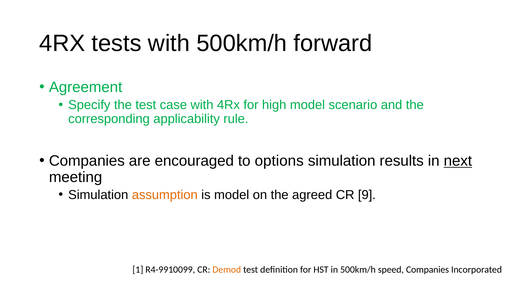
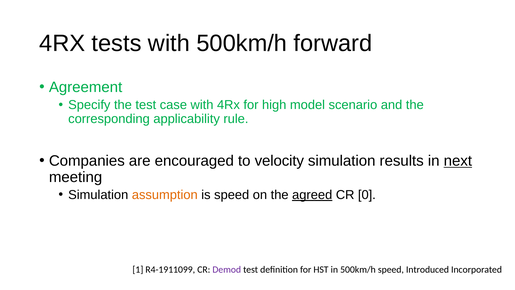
options: options -> velocity
is model: model -> speed
agreed underline: none -> present
9: 9 -> 0
R4-9910099: R4-9910099 -> R4-1911099
Demod colour: orange -> purple
speed Companies: Companies -> Introduced
